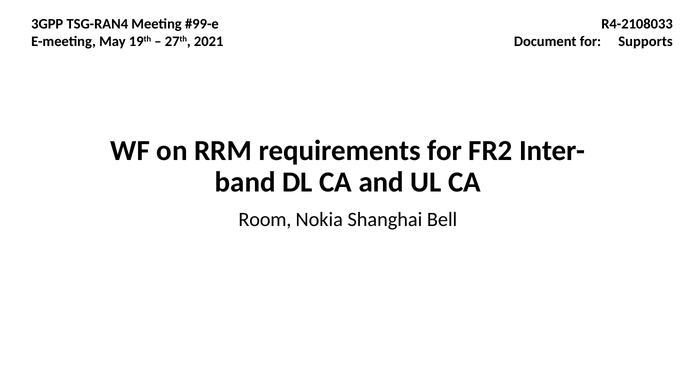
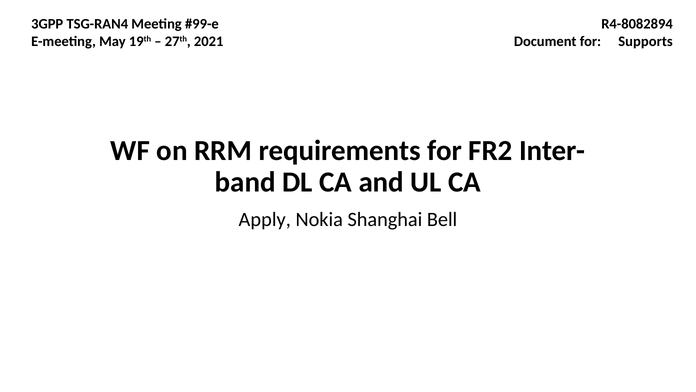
R4-2108033: R4-2108033 -> R4-8082894
Room: Room -> Apply
